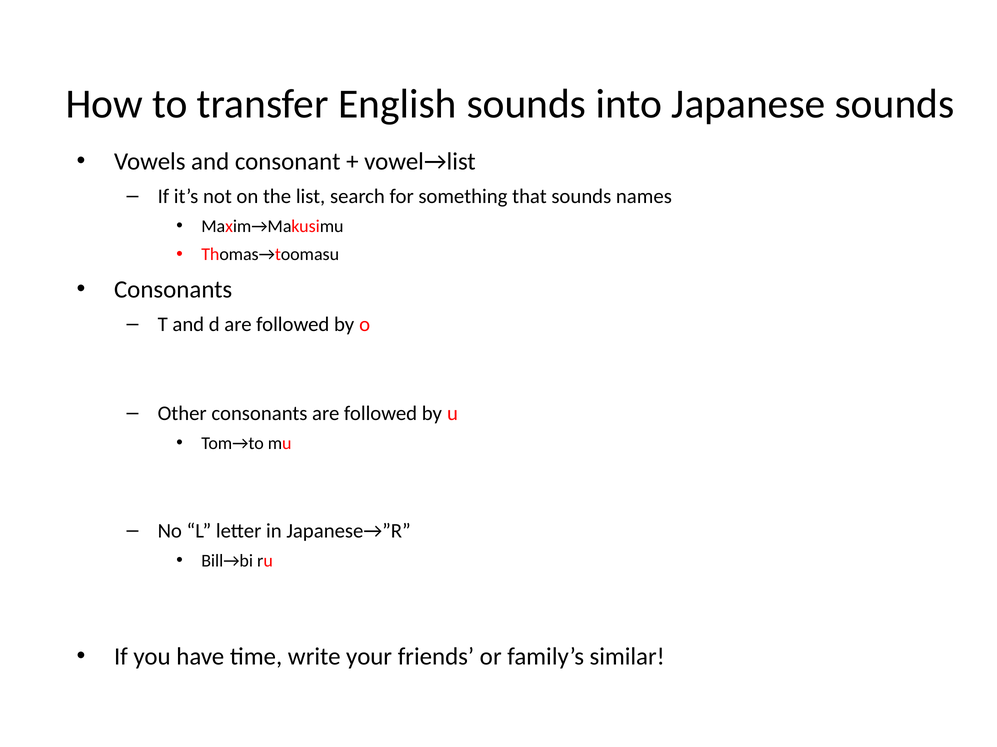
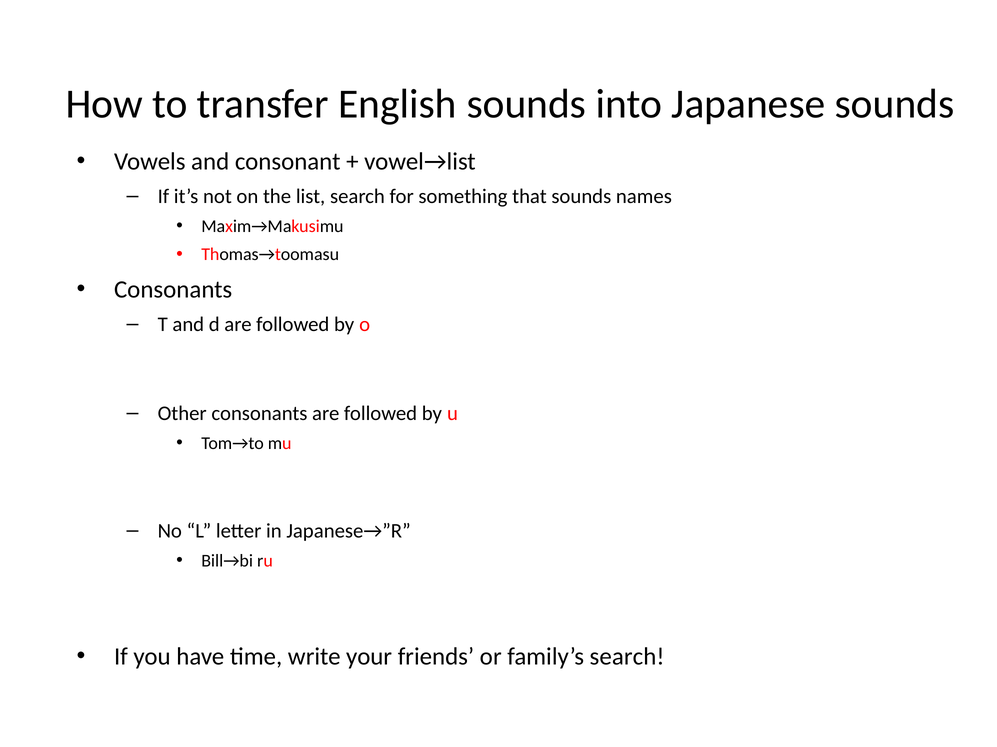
family’s similar: similar -> search
